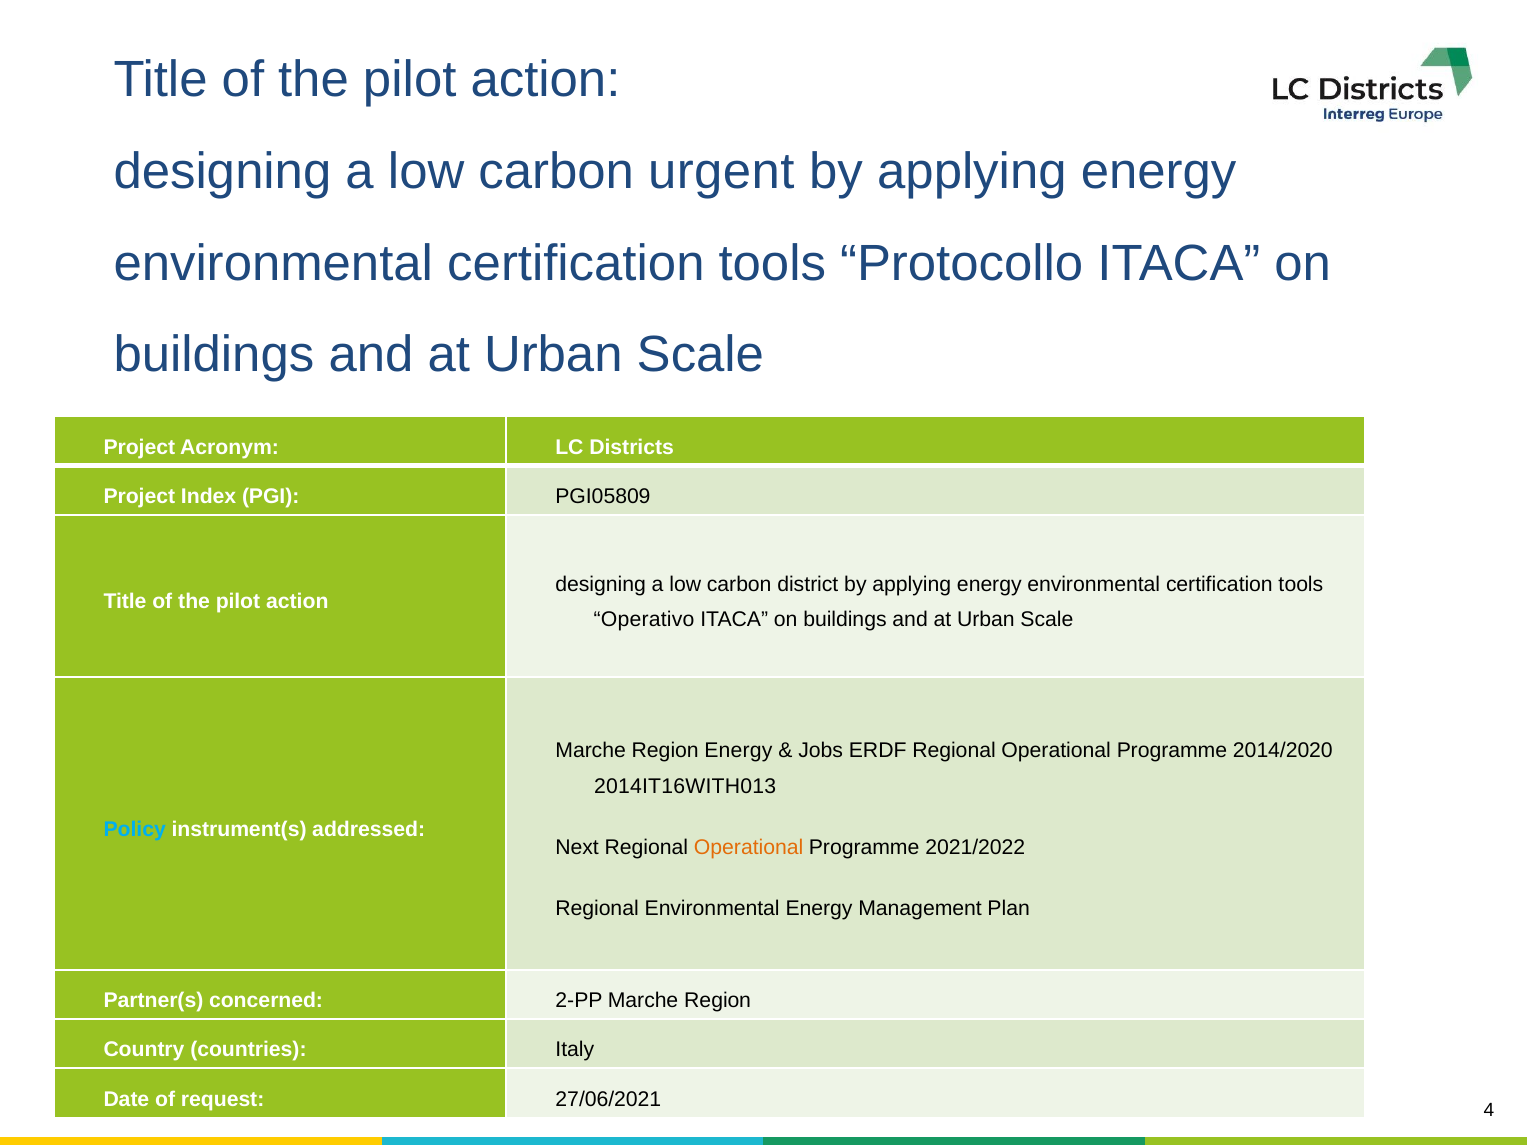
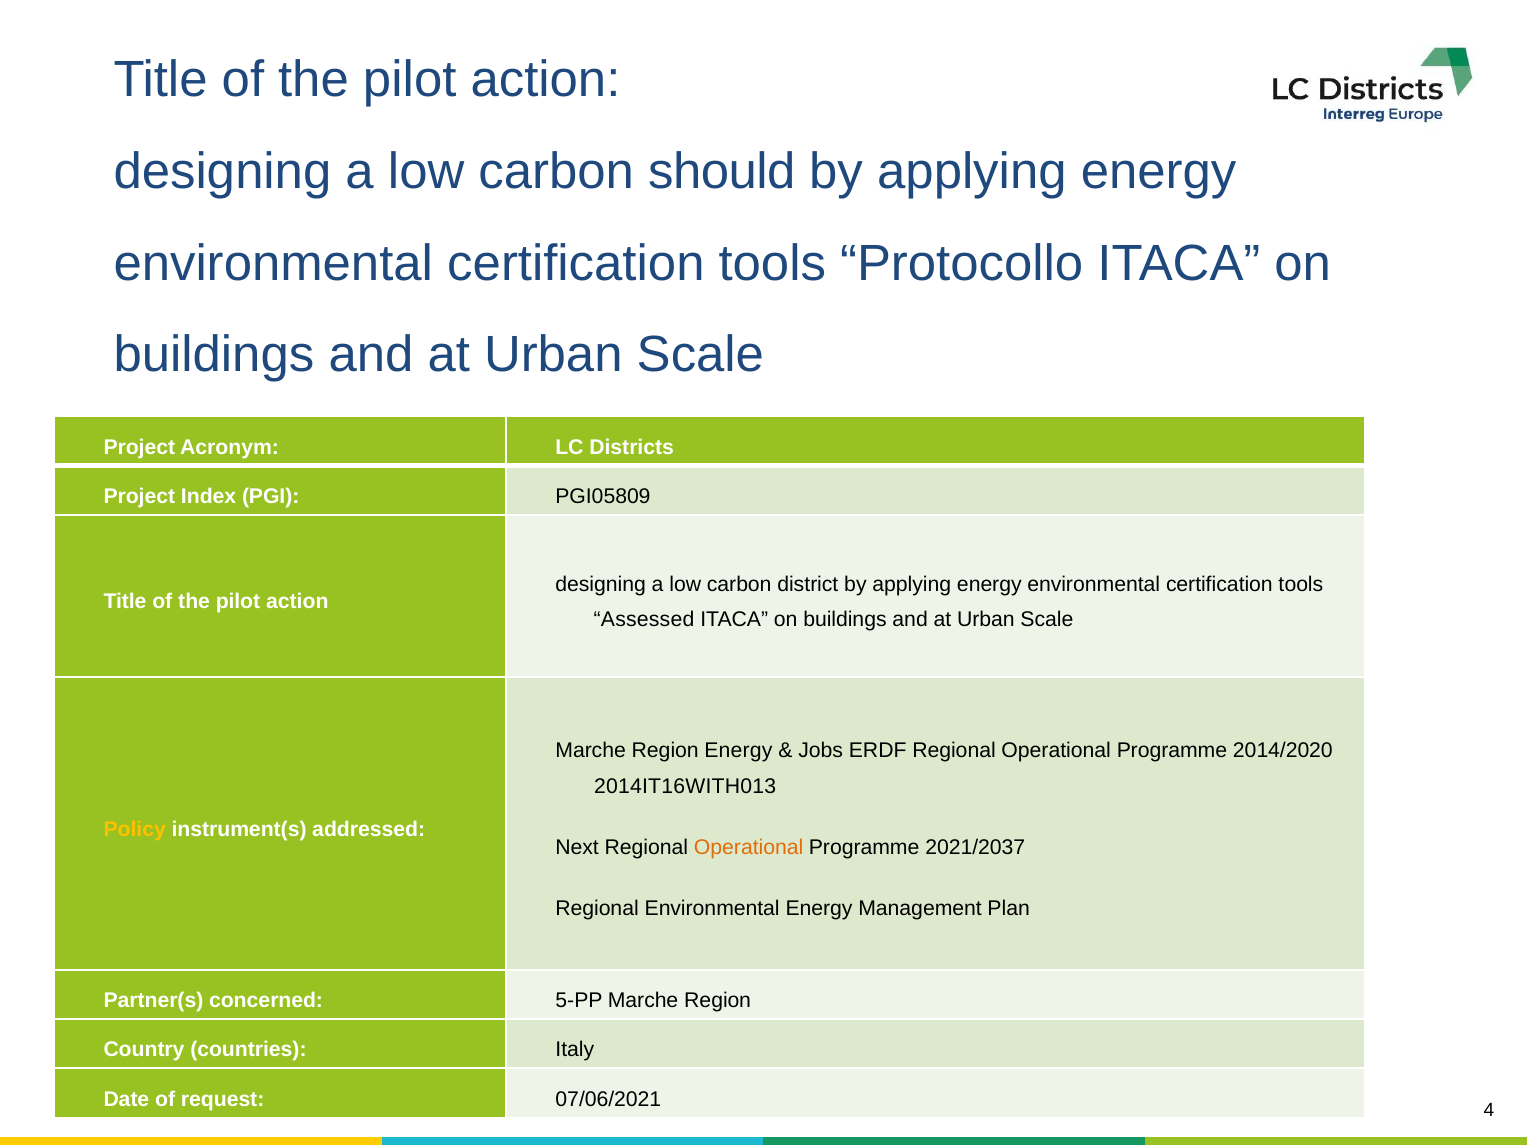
urgent: urgent -> should
Operativo: Operativo -> Assessed
Policy colour: light blue -> yellow
2021/2022: 2021/2022 -> 2021/2037
2-PP: 2-PP -> 5-PP
27/06/2021: 27/06/2021 -> 07/06/2021
